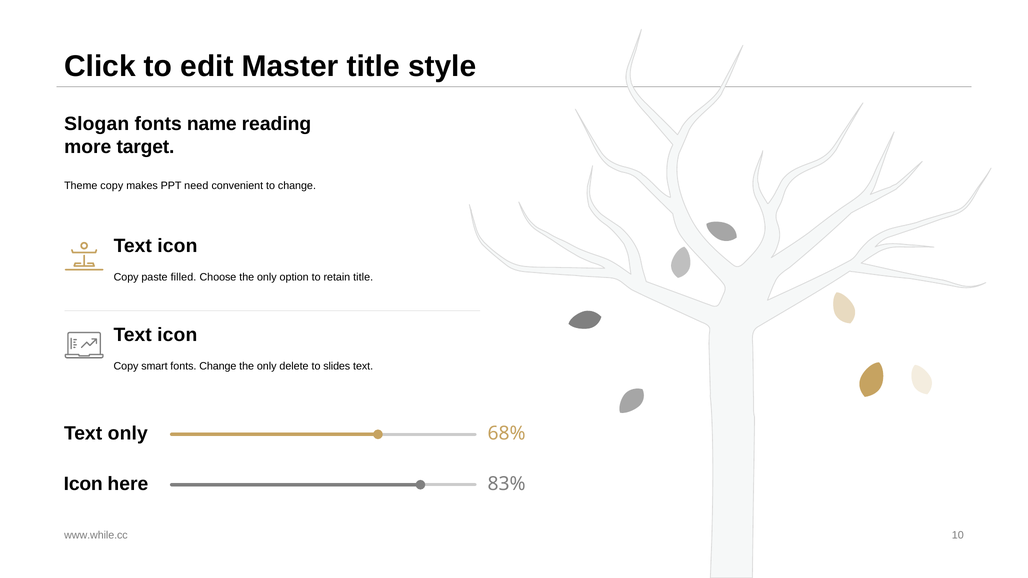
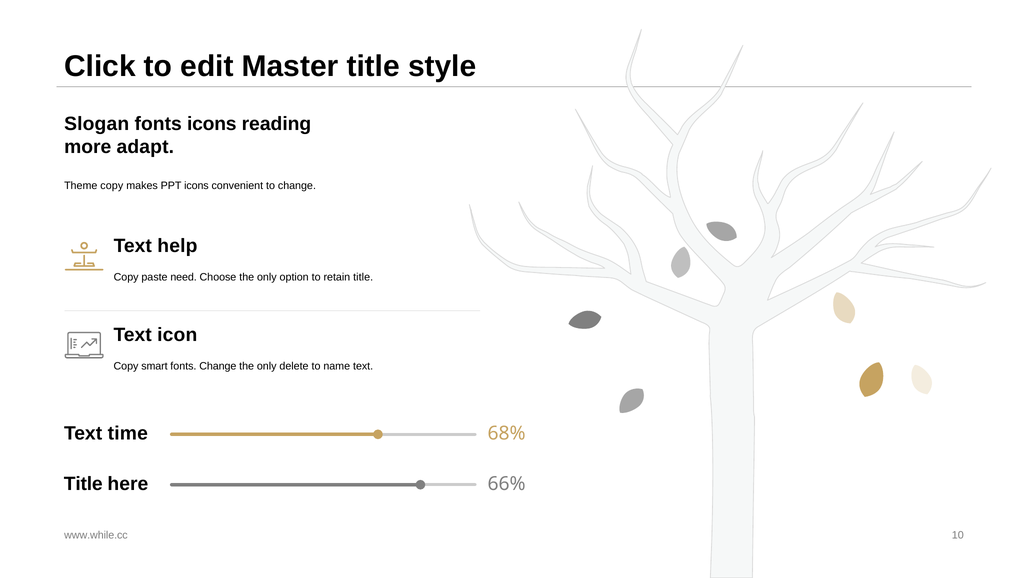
fonts name: name -> icons
target: target -> adapt
PPT need: need -> icons
icon at (177, 246): icon -> help
filled: filled -> need
slides: slides -> name
Text only: only -> time
Icon at (83, 484): Icon -> Title
83%: 83% -> 66%
